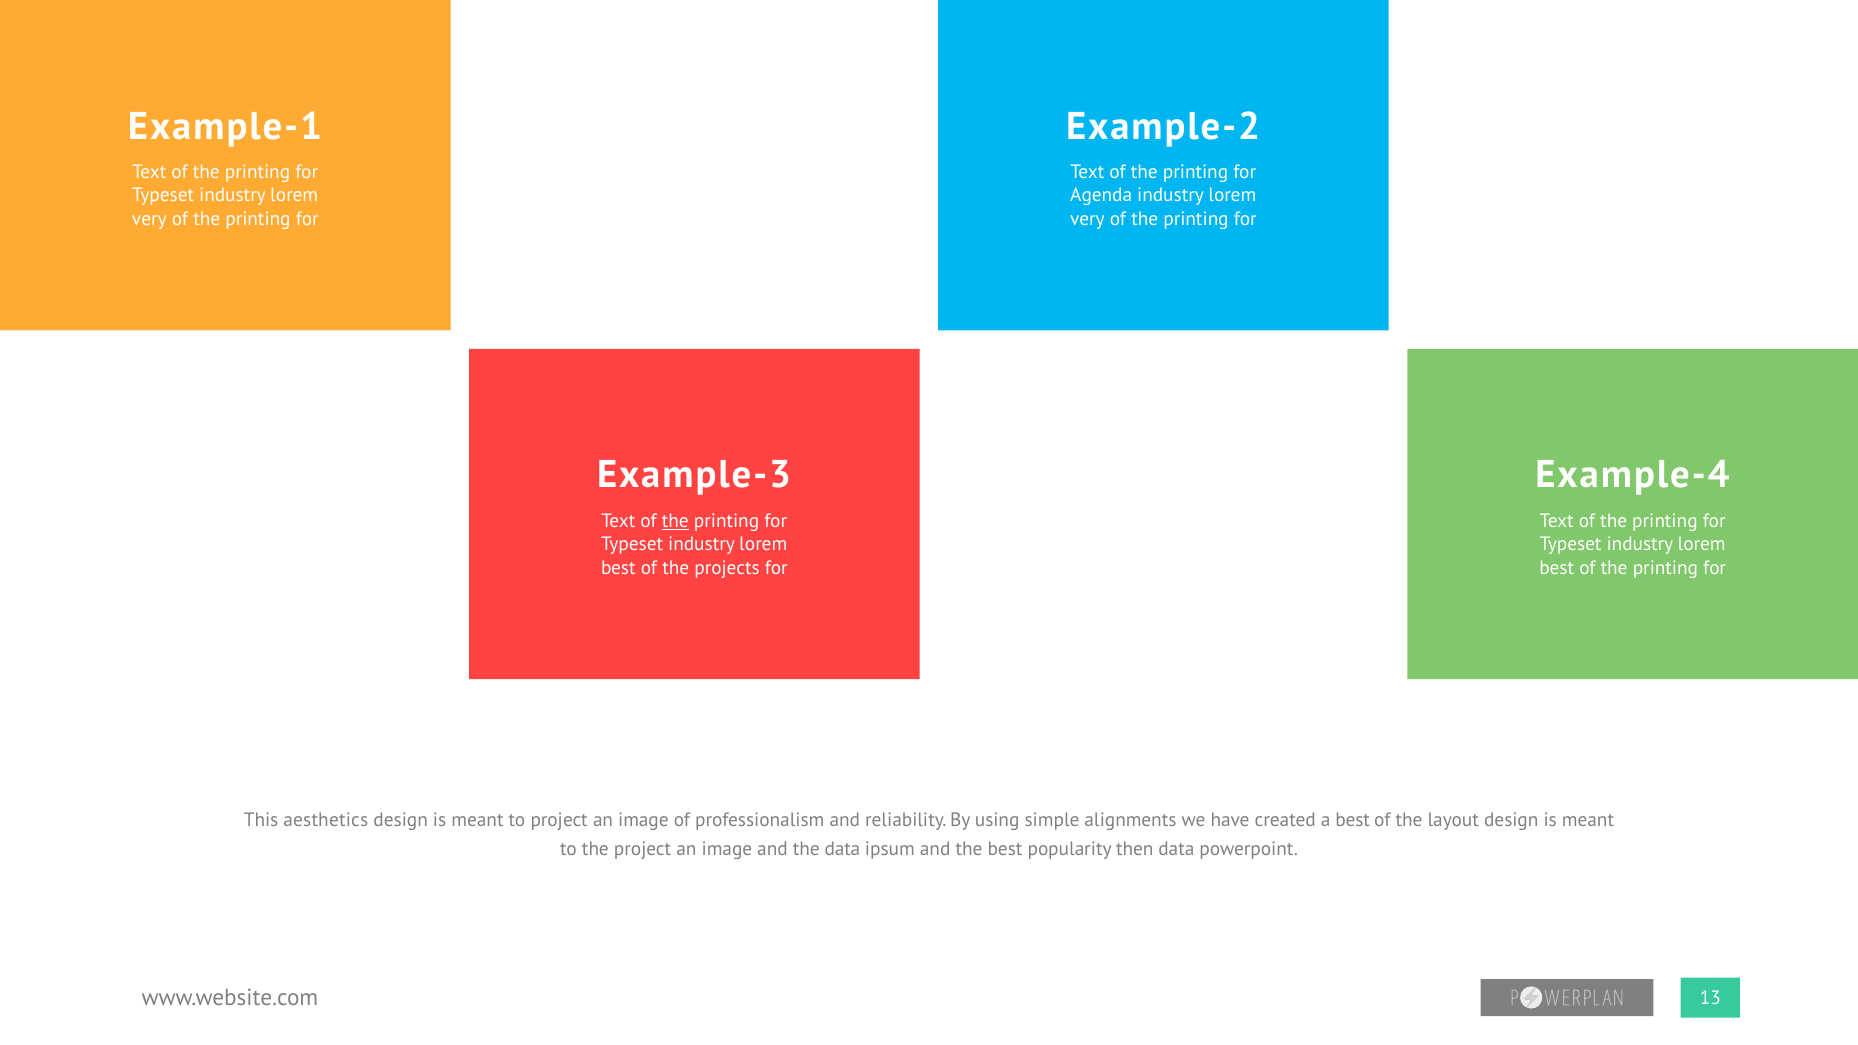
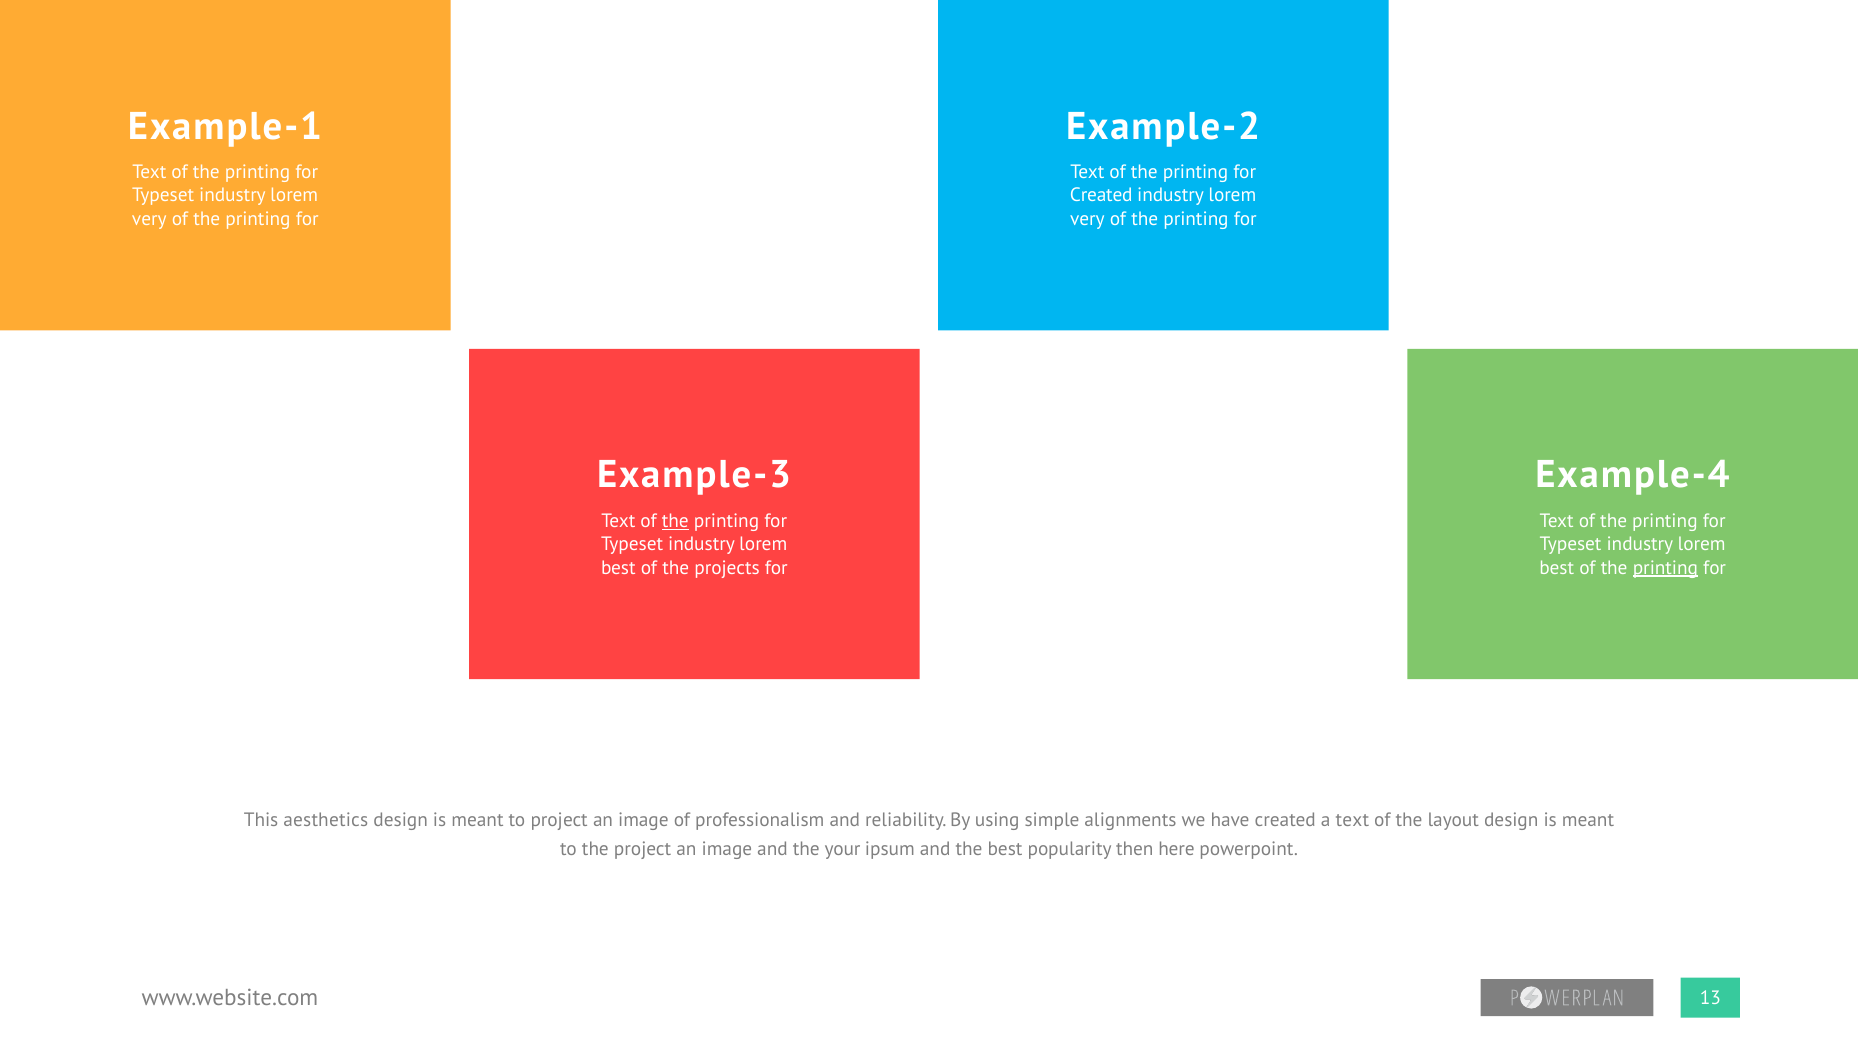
Agenda at (1101, 196): Agenda -> Created
printing at (1665, 568) underline: none -> present
a best: best -> text
the data: data -> your
then data: data -> here
